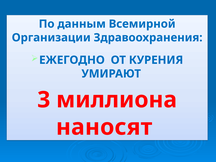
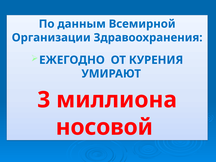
наносят: наносят -> носовой
